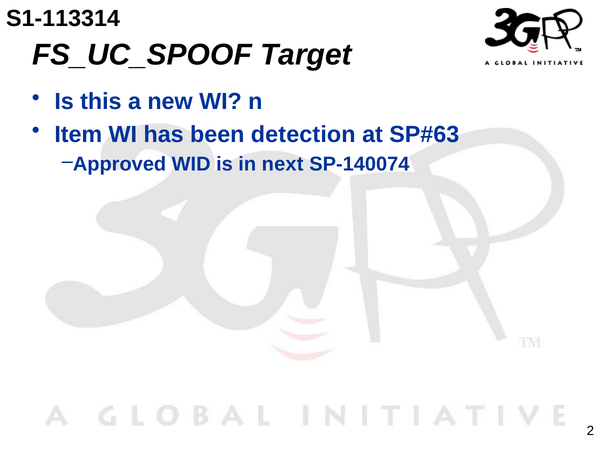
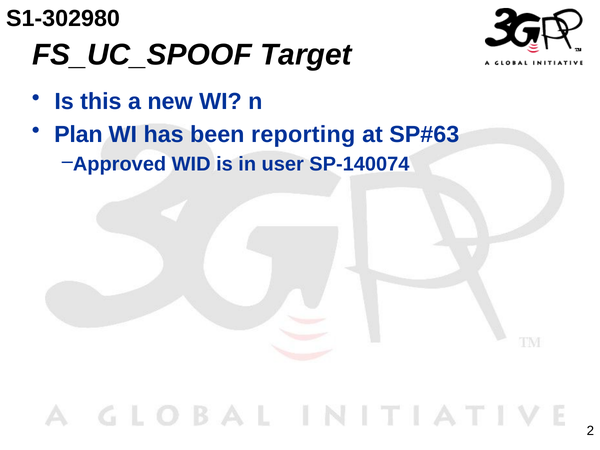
S1-113314: S1-113314 -> S1-302980
Item: Item -> Plan
detection: detection -> reporting
next: next -> user
